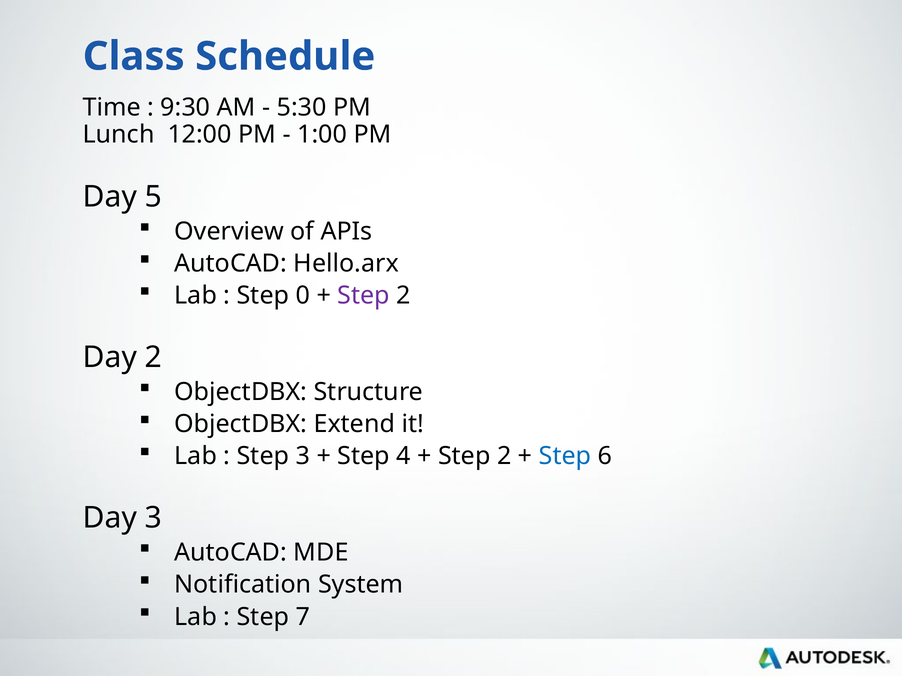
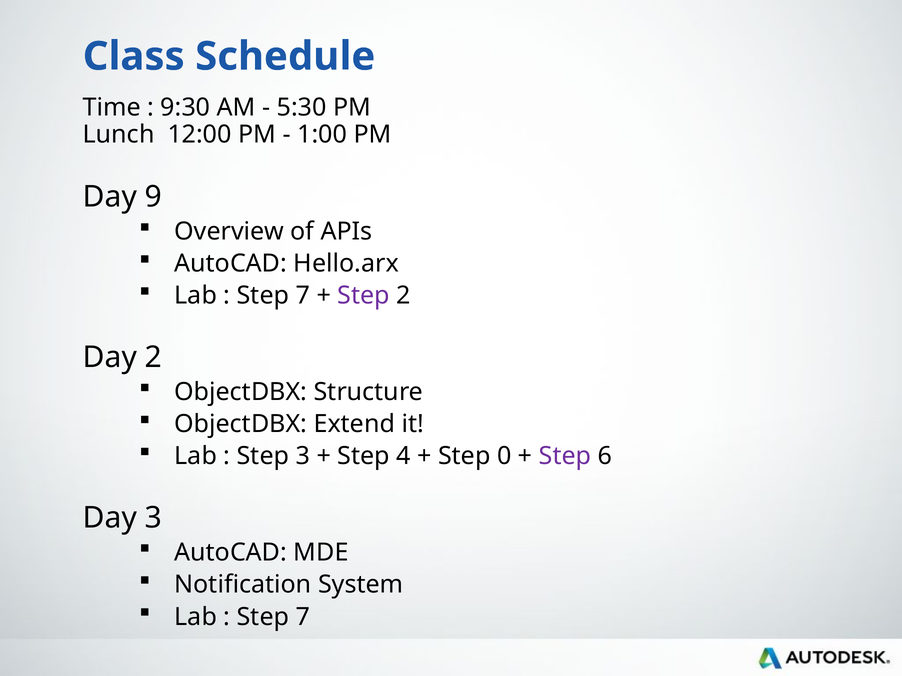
5: 5 -> 9
0 at (303, 296): 0 -> 7
2 at (504, 457): 2 -> 0
Step at (565, 457) colour: blue -> purple
